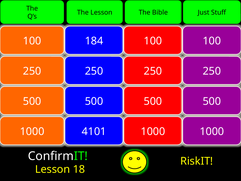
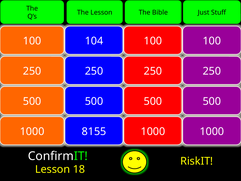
184: 184 -> 104
4101: 4101 -> 8155
